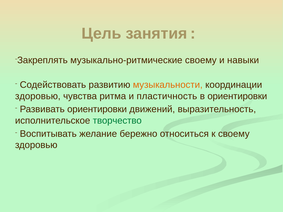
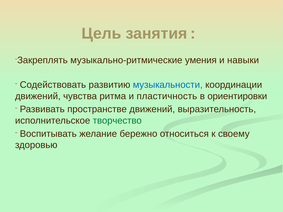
музыкально-ритмические своему: своему -> умения
музыкальности colour: orange -> blue
здоровью at (38, 96): здоровью -> движений
Развивать ориентировки: ориентировки -> пространстве
